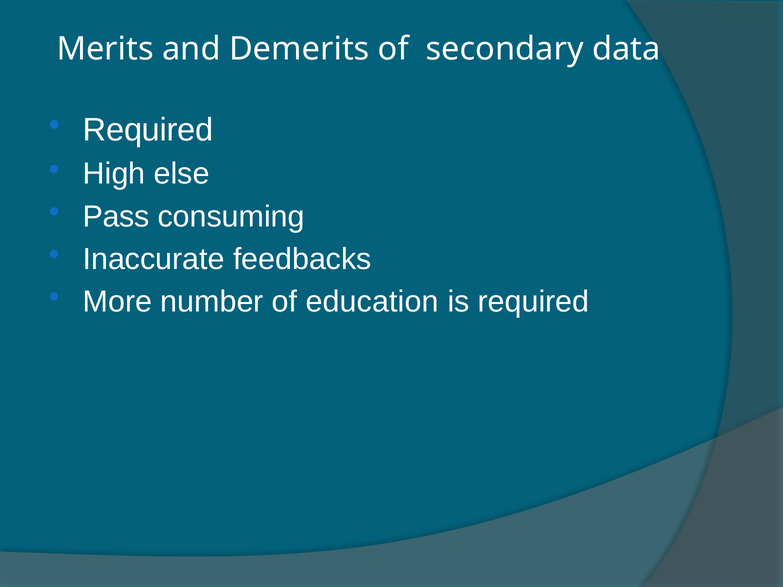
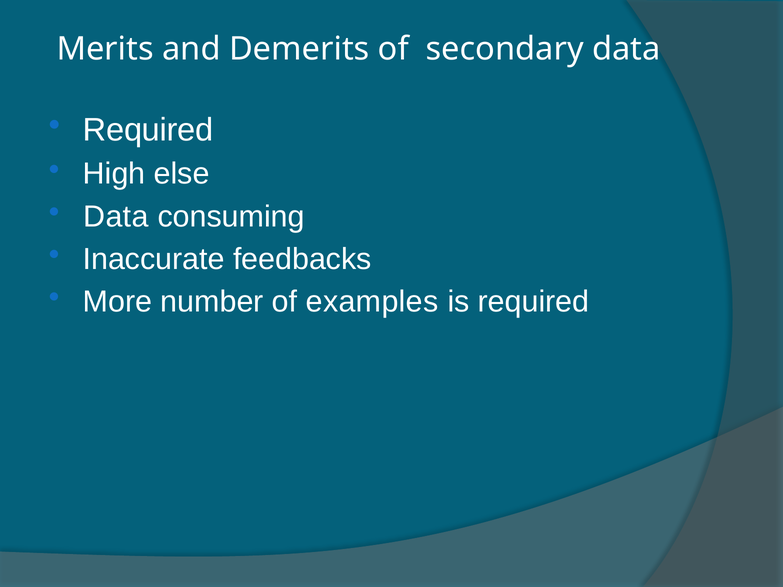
Pass at (116, 217): Pass -> Data
education: education -> examples
